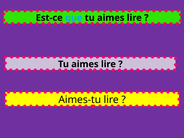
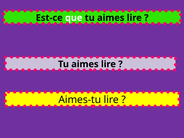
que colour: light blue -> white
